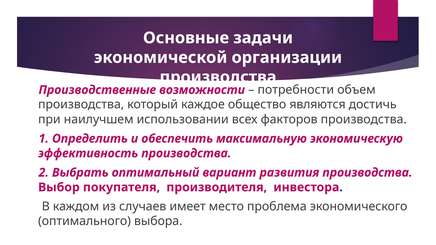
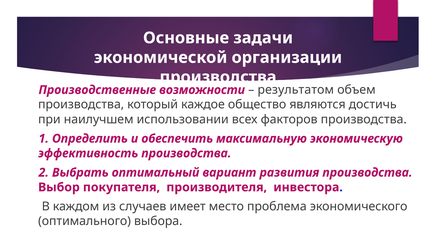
потребности: потребности -> результатом
